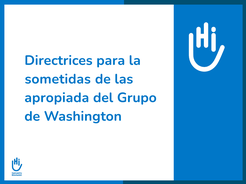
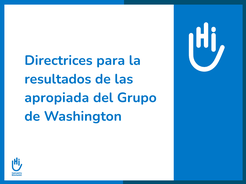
sometidas: sometidas -> resultados
